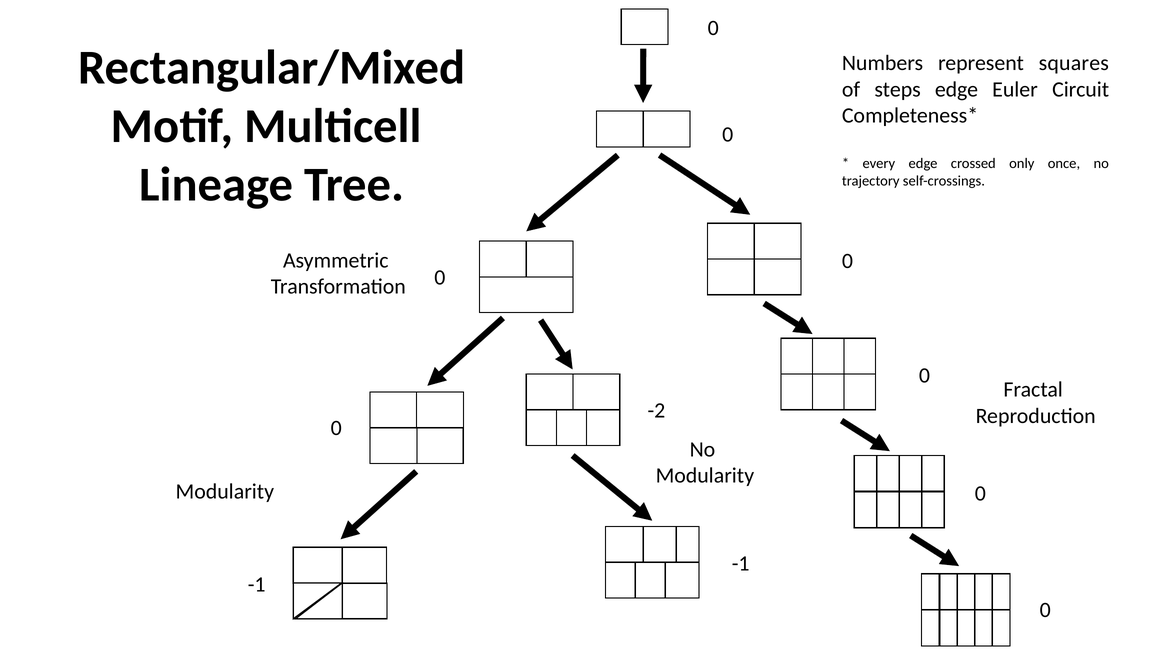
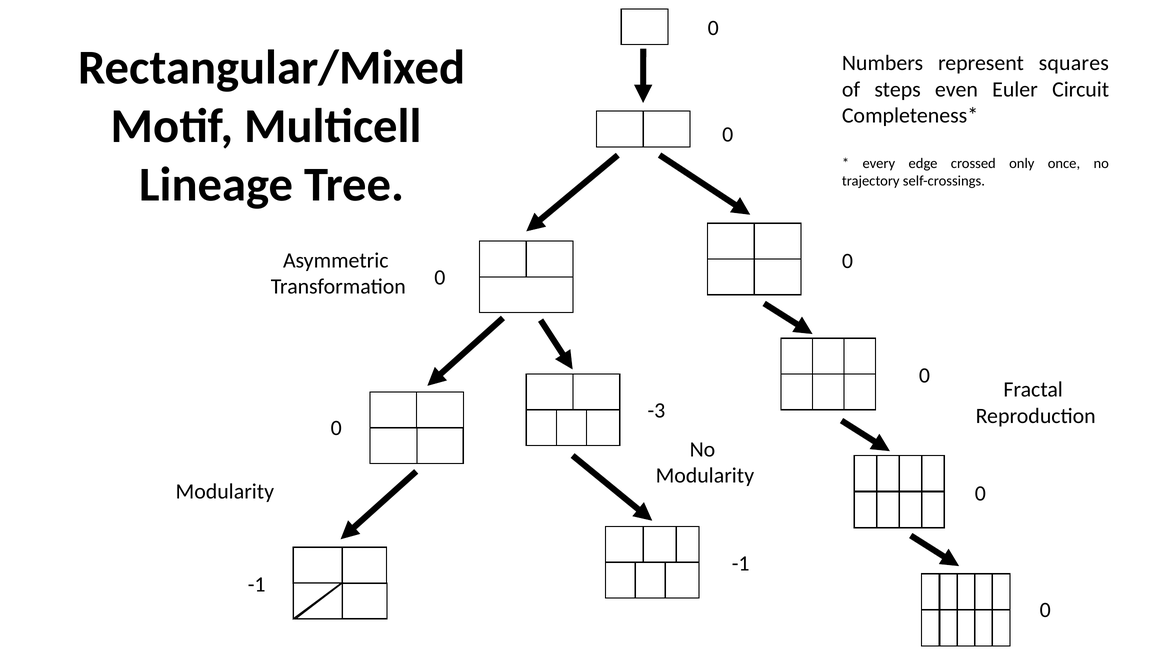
steps edge: edge -> even
-2: -2 -> -3
